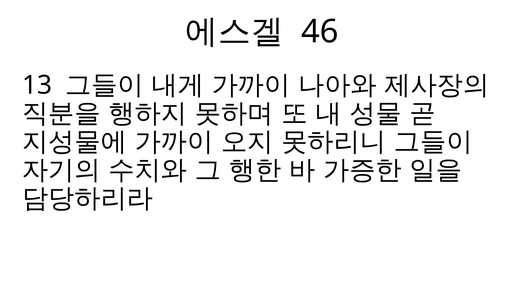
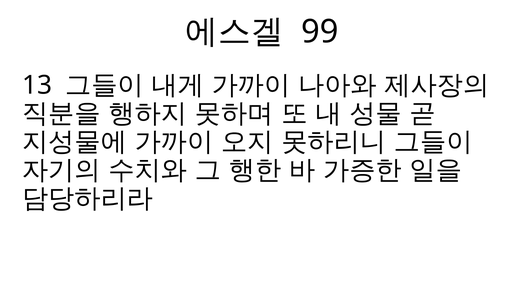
46: 46 -> 99
